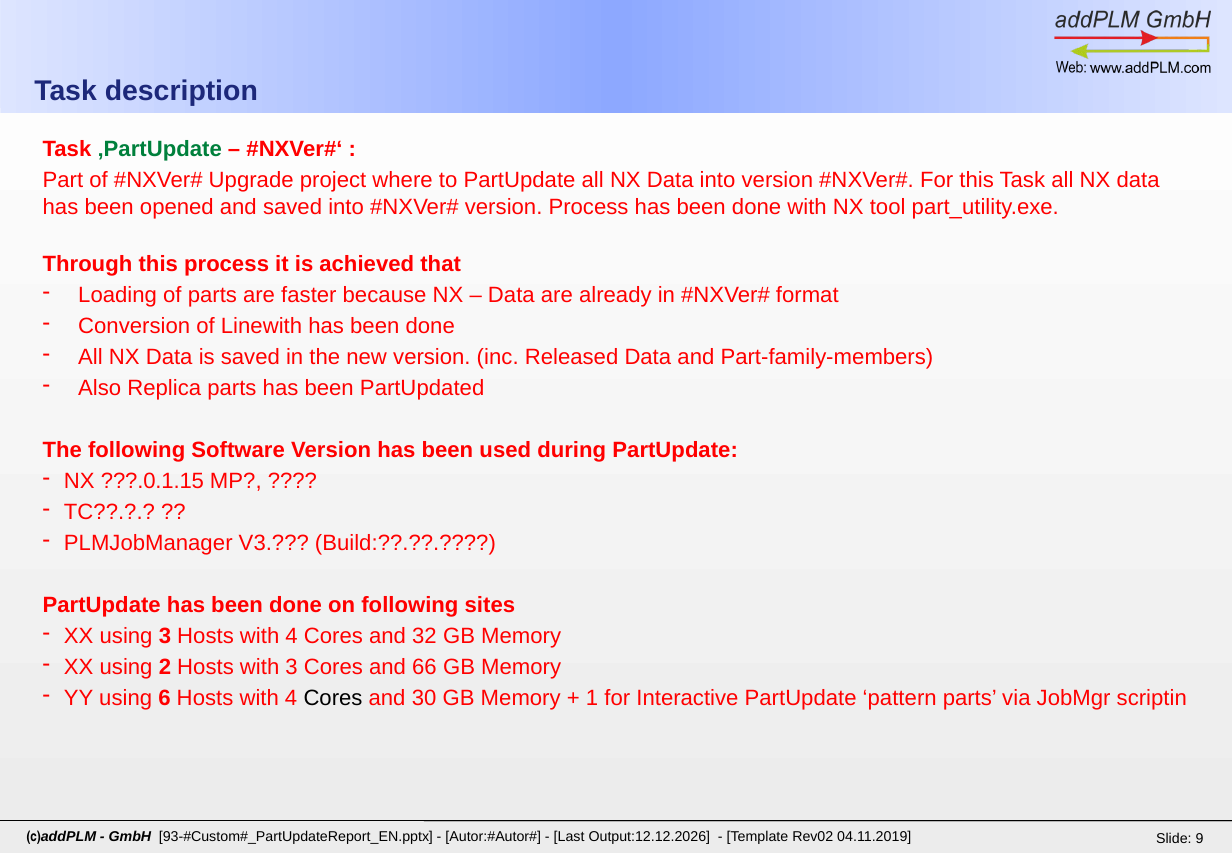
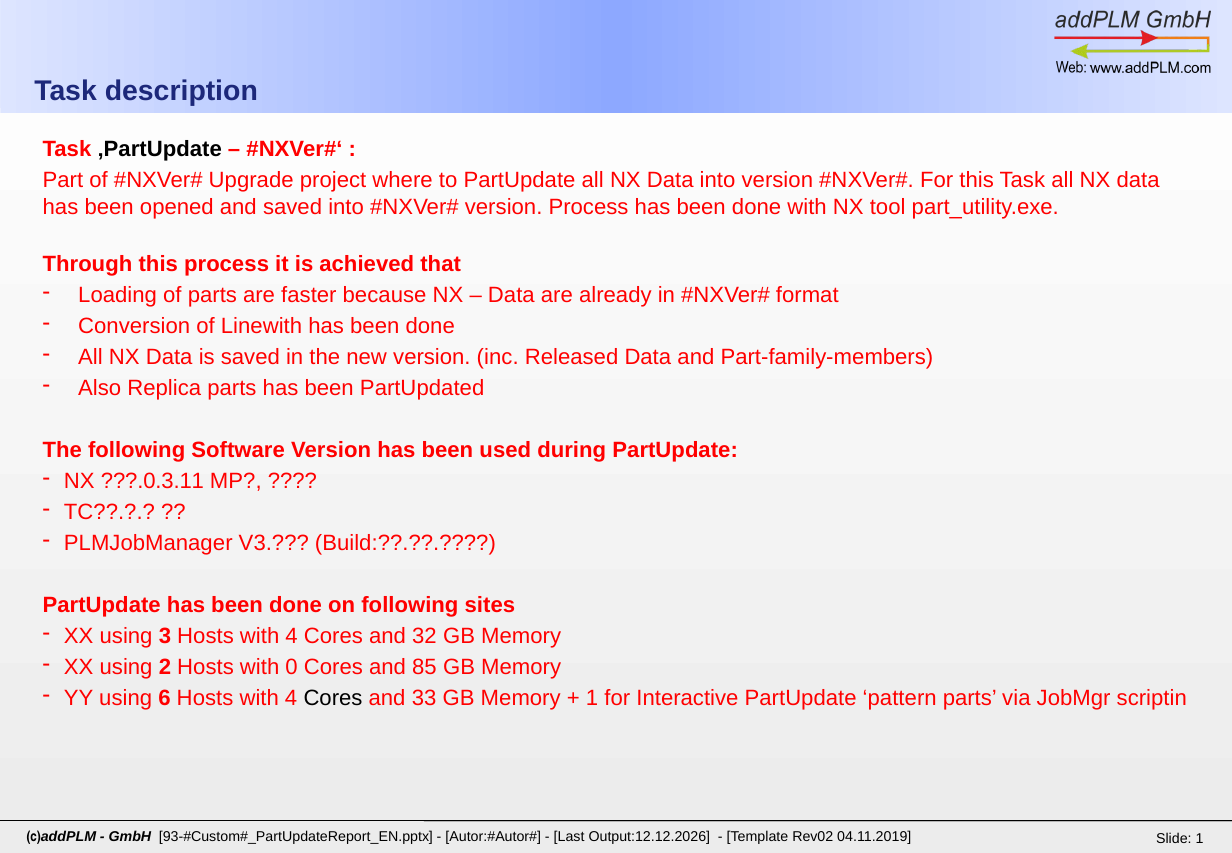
‚PartUpdate colour: green -> black
???.0.1.15: ???.0.1.15 -> ???.0.3.11
with 3: 3 -> 0
66: 66 -> 85
30: 30 -> 33
9 at (1200, 838): 9 -> 1
